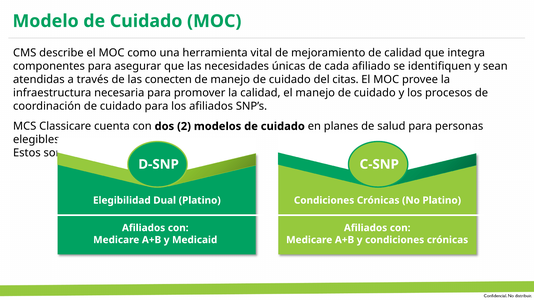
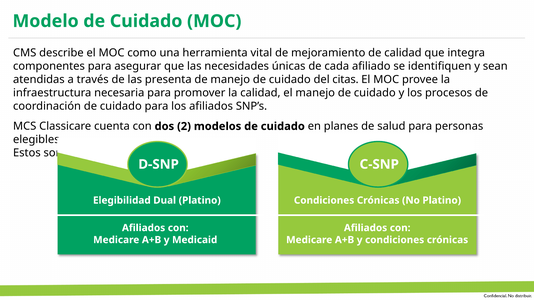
conecten: conecten -> presenta
